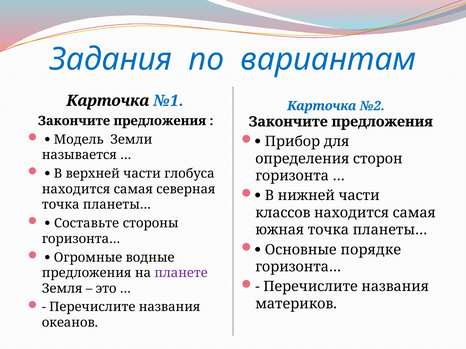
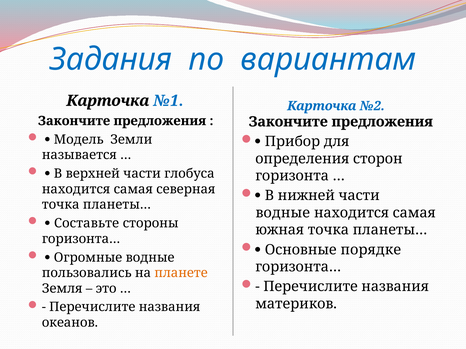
классов at (283, 213): классов -> водные
предложения at (87, 273): предложения -> пользовались
планете colour: purple -> orange
